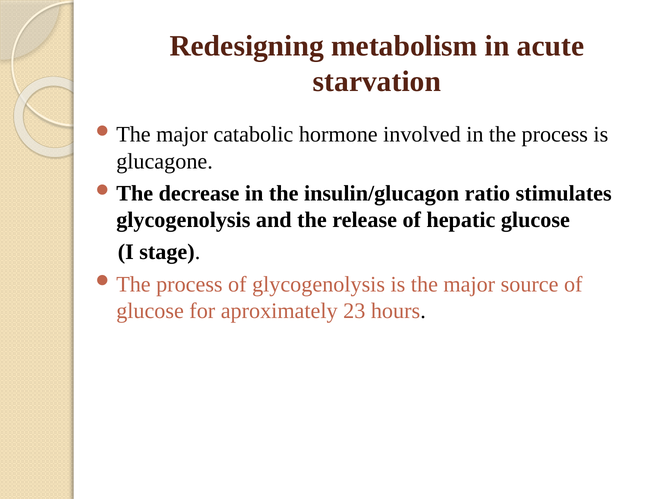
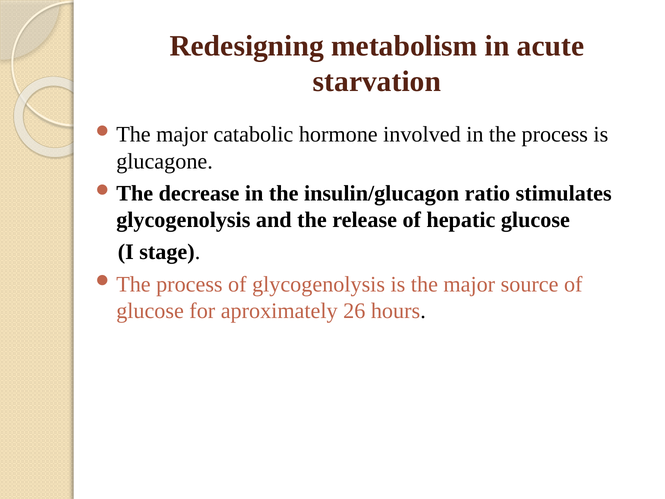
23: 23 -> 26
